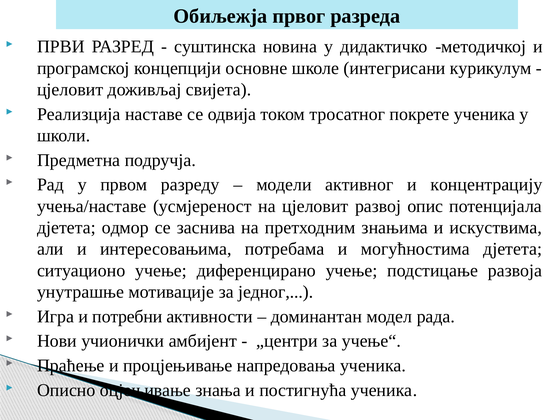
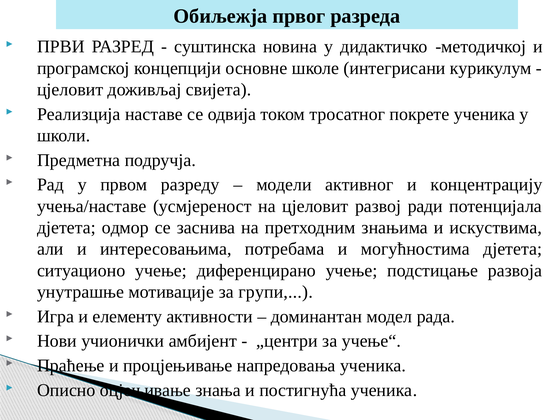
опис: опис -> ради
једног: једног -> групи
потребни: потребни -> елементу
